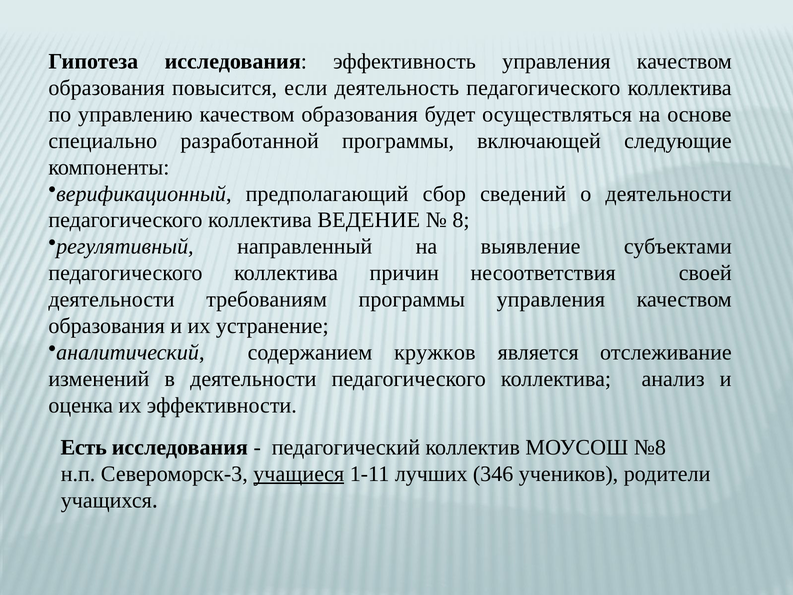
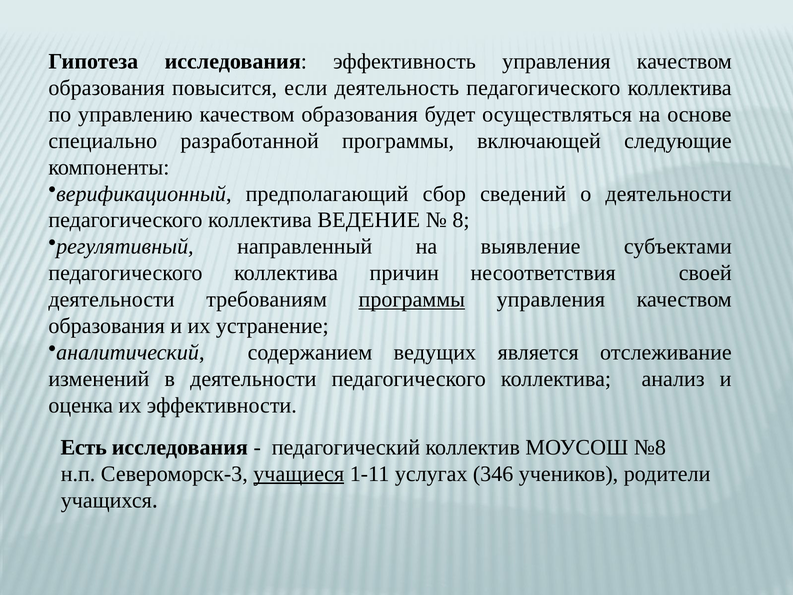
программы at (412, 299) underline: none -> present
кружков: кружков -> ведущих
лучших: лучших -> услугах
